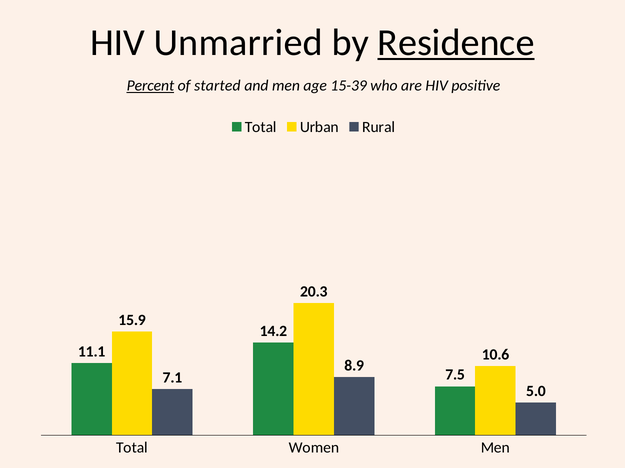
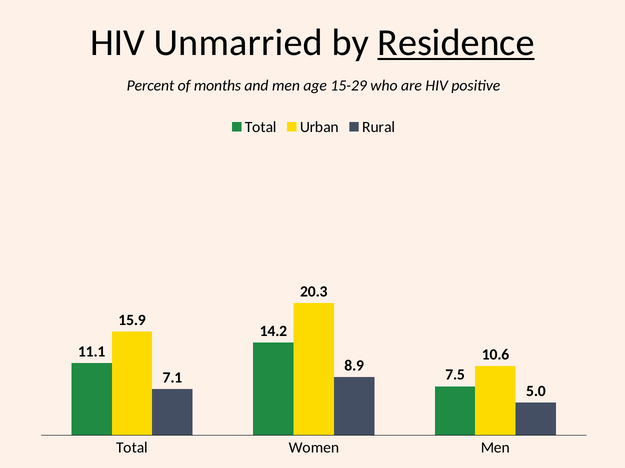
Percent underline: present -> none
started: started -> months
15-39: 15-39 -> 15-29
